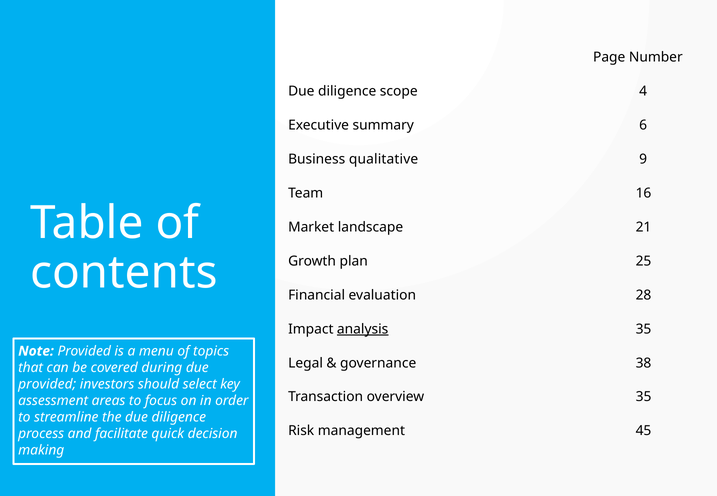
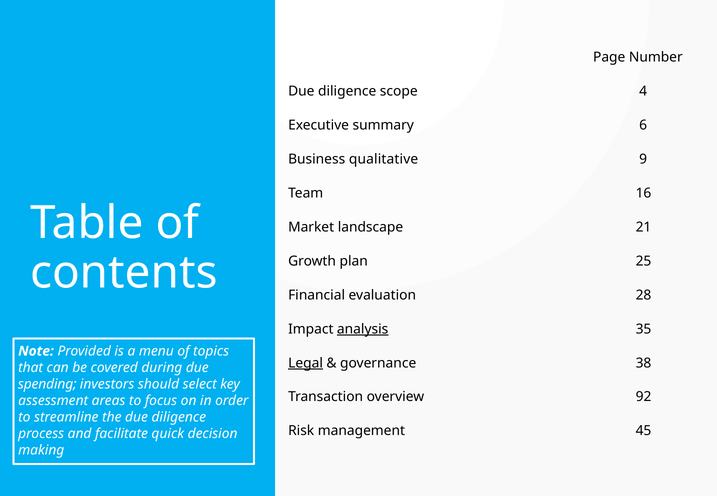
Legal underline: none -> present
provided at (47, 384): provided -> spending
overview 35: 35 -> 92
